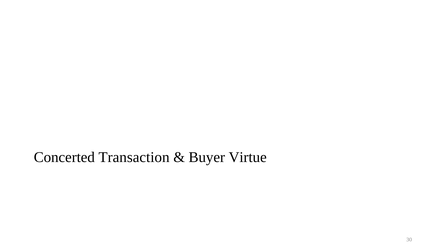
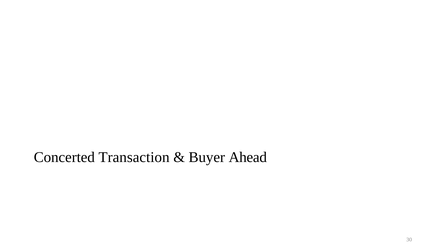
Virtue: Virtue -> Ahead
